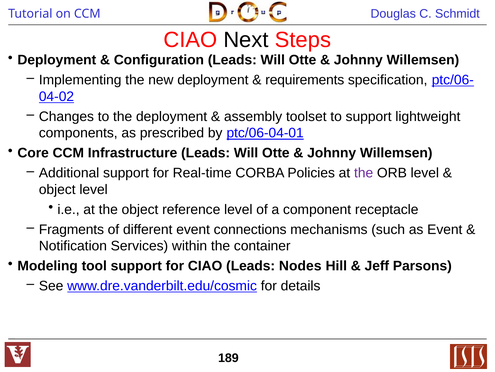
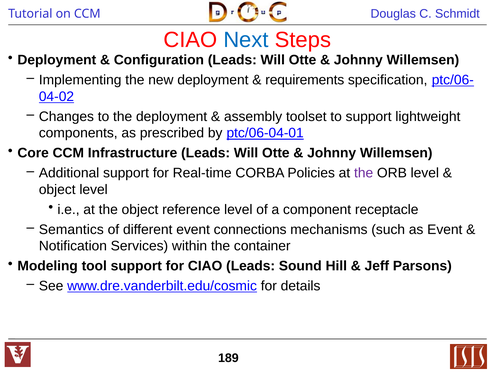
Next colour: black -> blue
Fragments: Fragments -> Semantics
Nodes: Nodes -> Sound
